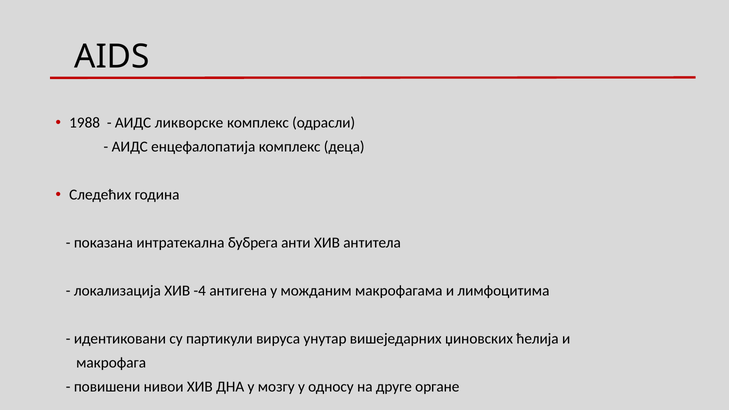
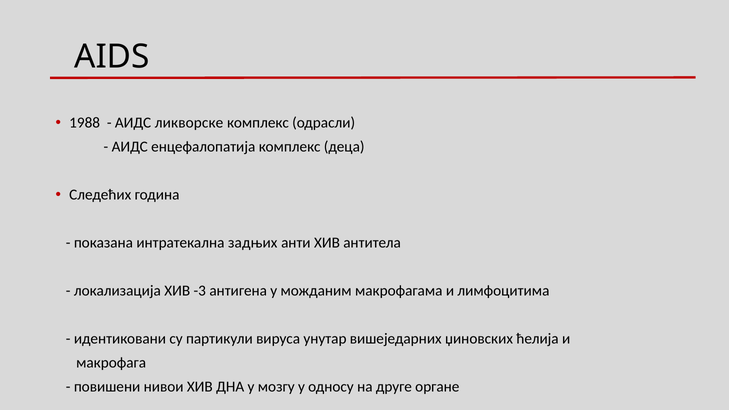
бубрега: бубрега -> задњих
-4: -4 -> -3
